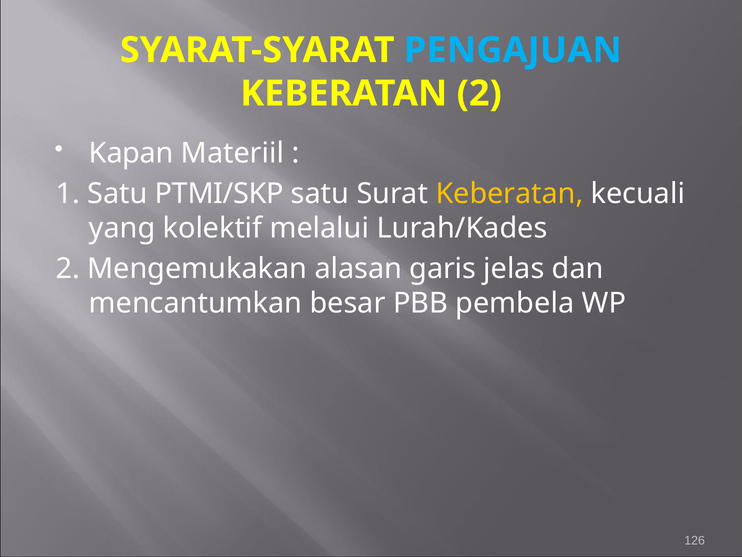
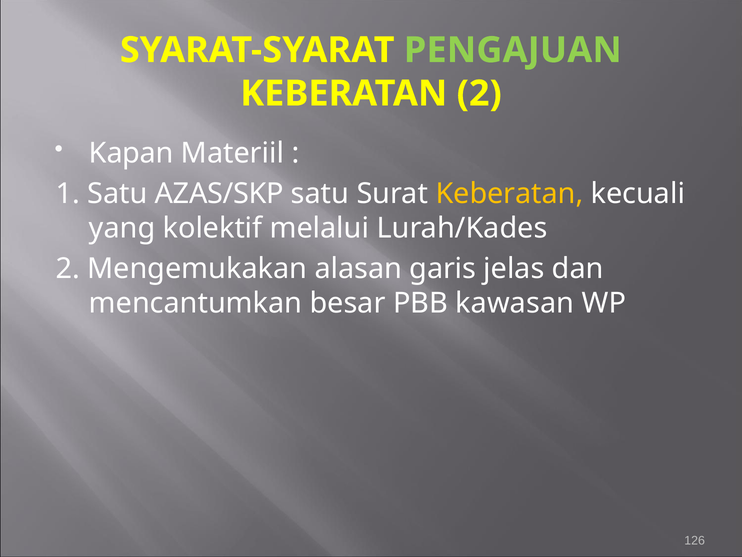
PENGAJUAN colour: light blue -> light green
PTMI/SKP: PTMI/SKP -> AZAS/SKP
pembela: pembela -> kawasan
